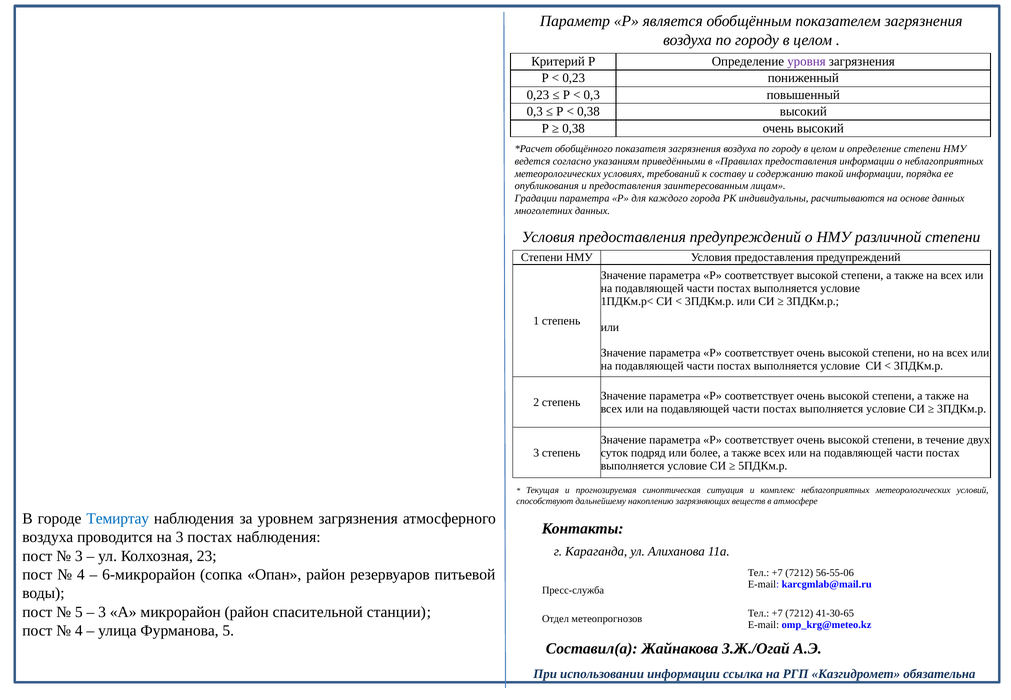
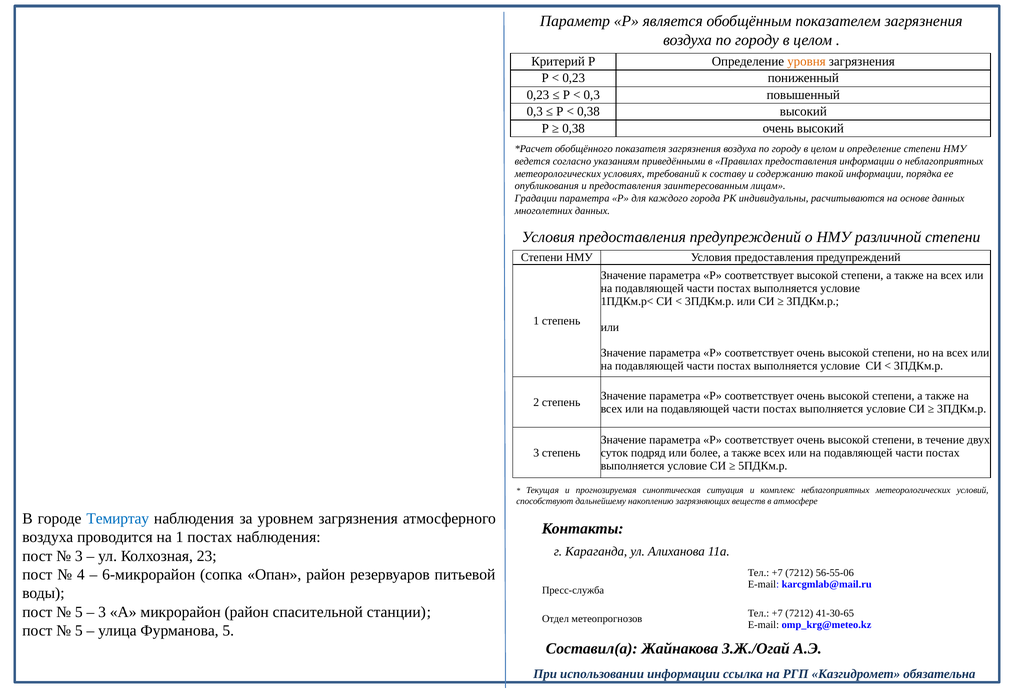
уровня colour: purple -> orange
на 3: 3 -> 1
4 at (79, 630): 4 -> 5
